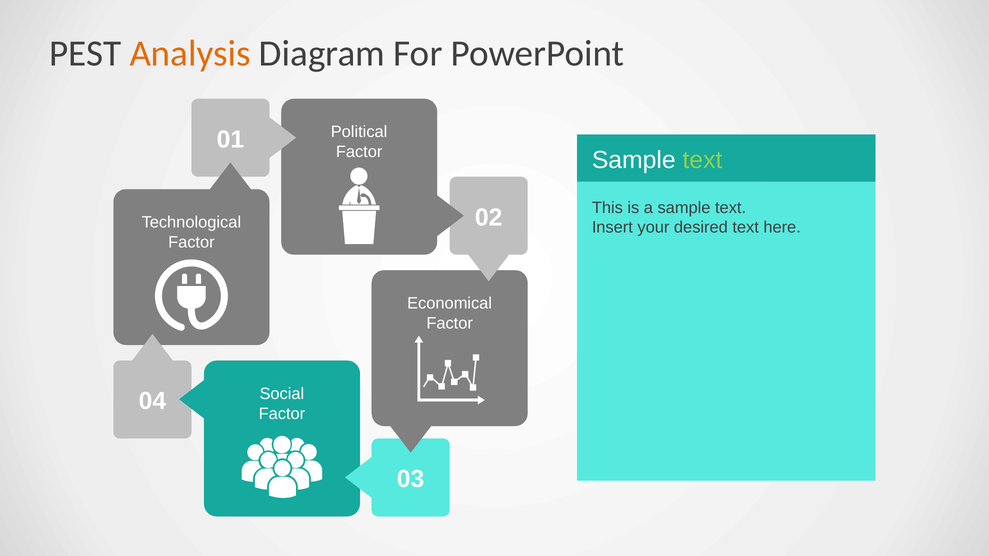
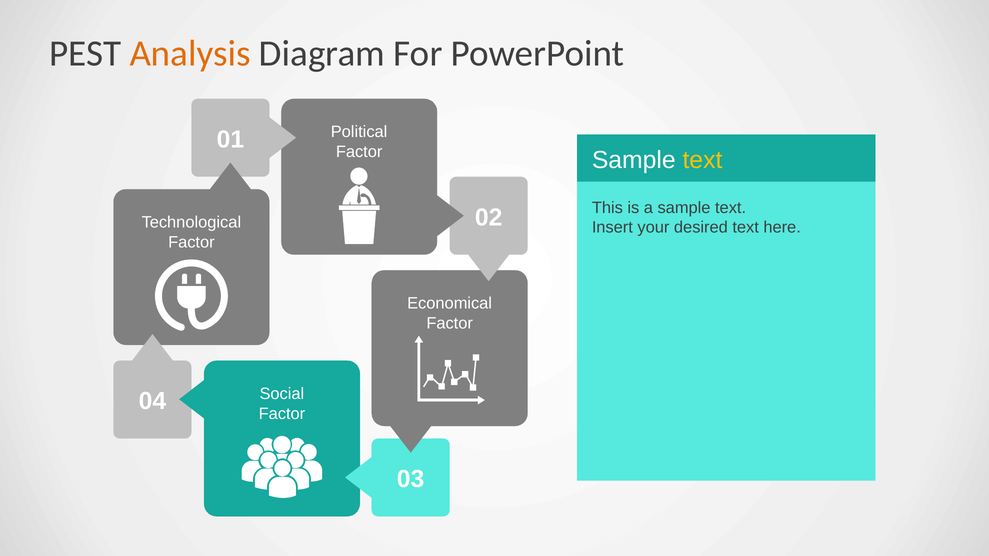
text at (702, 160) colour: light green -> yellow
